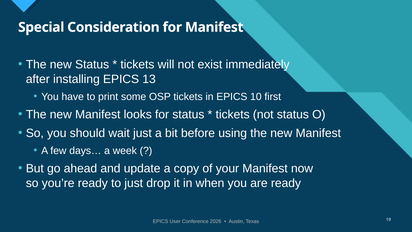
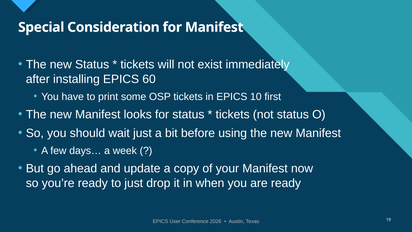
13: 13 -> 60
